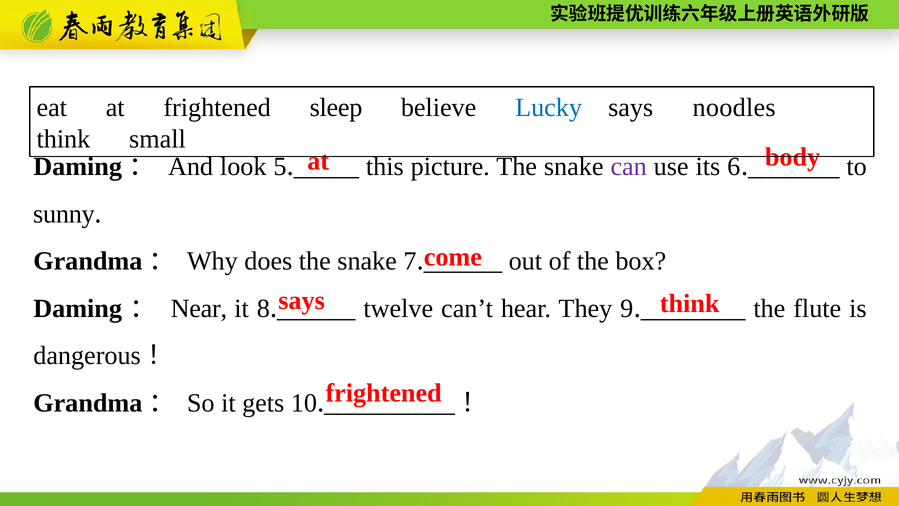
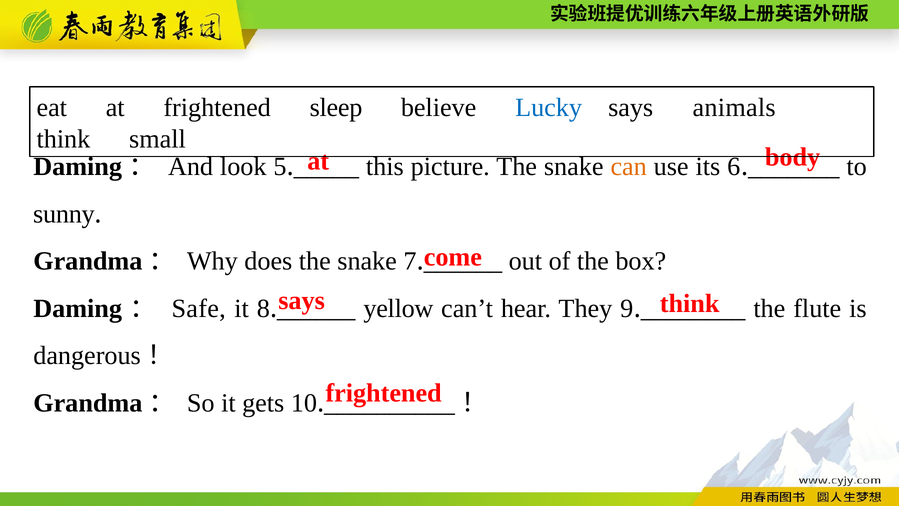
noodles: noodles -> animals
can colour: purple -> orange
Near: Near -> Safe
twelve: twelve -> yellow
